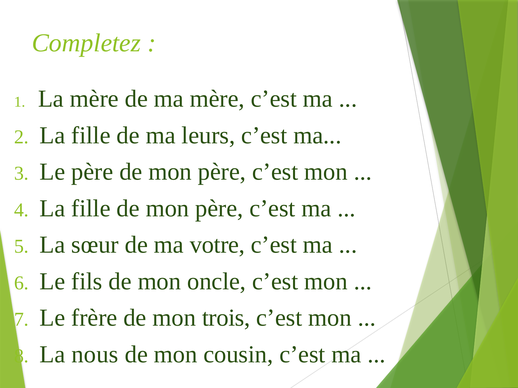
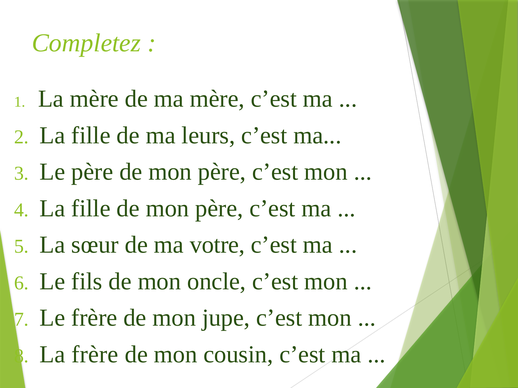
trois: trois -> jupe
La nous: nous -> frère
